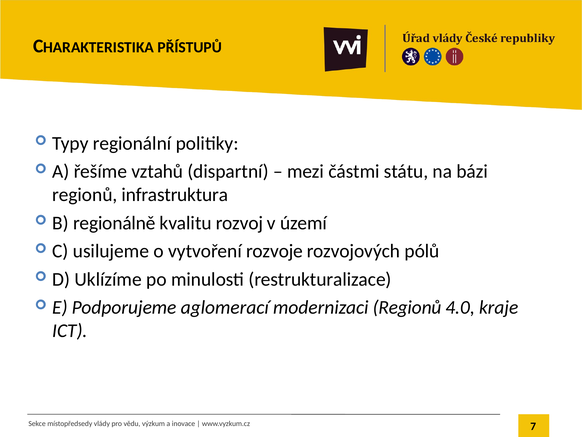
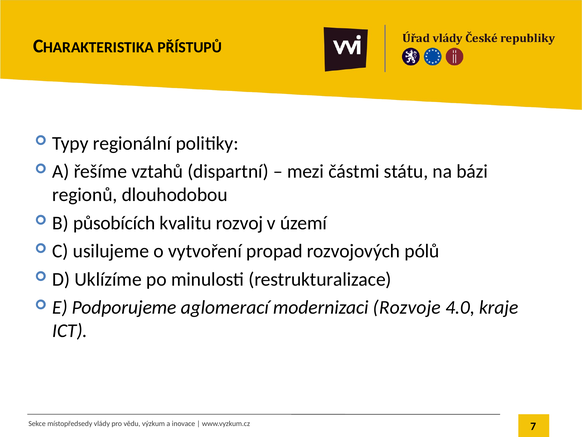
infrastruktura: infrastruktura -> dlouhodobou
regionálně: regionálně -> působících
rozvoje: rozvoje -> propad
modernizaci Regionů: Regionů -> Rozvoje
